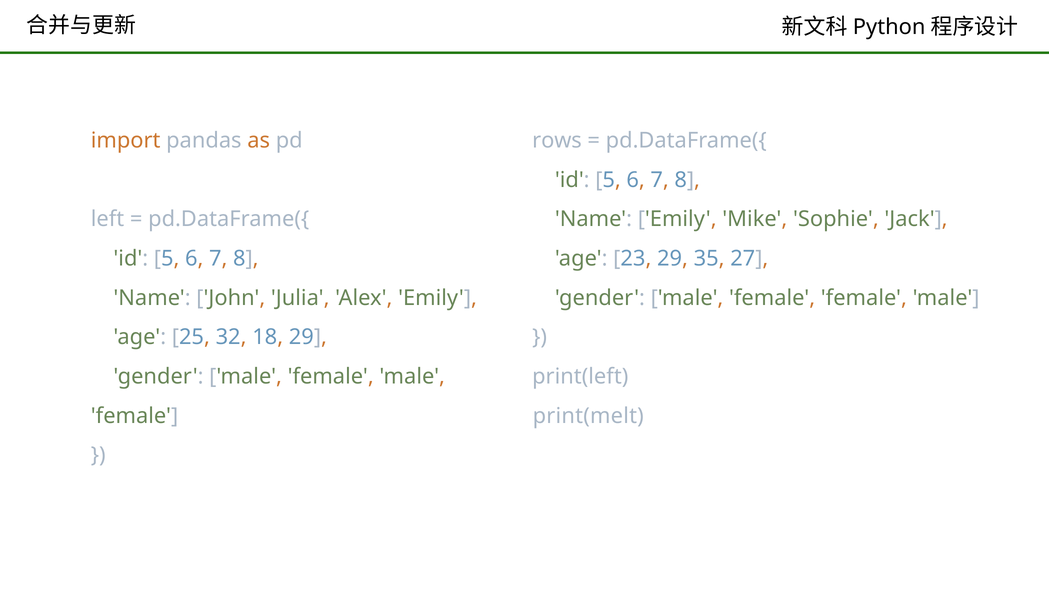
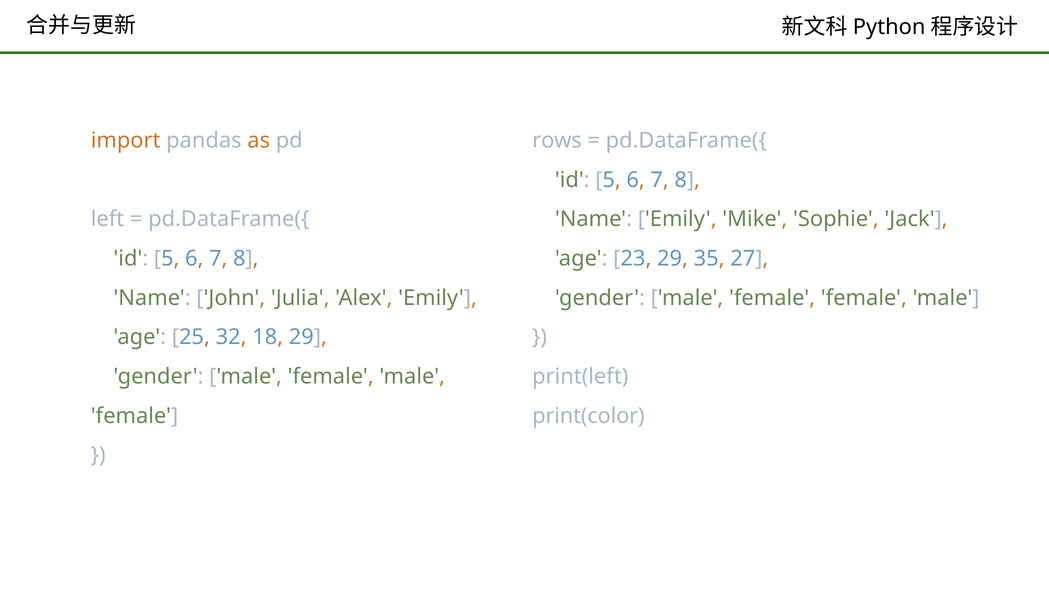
print(melt: print(melt -> print(color
